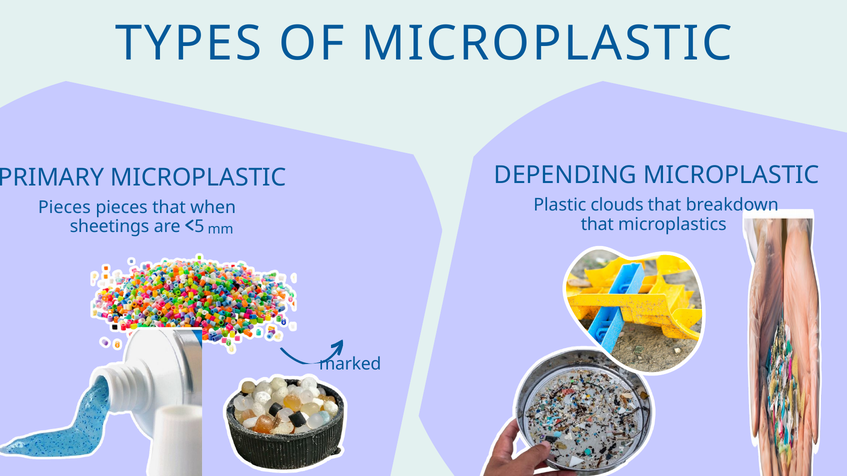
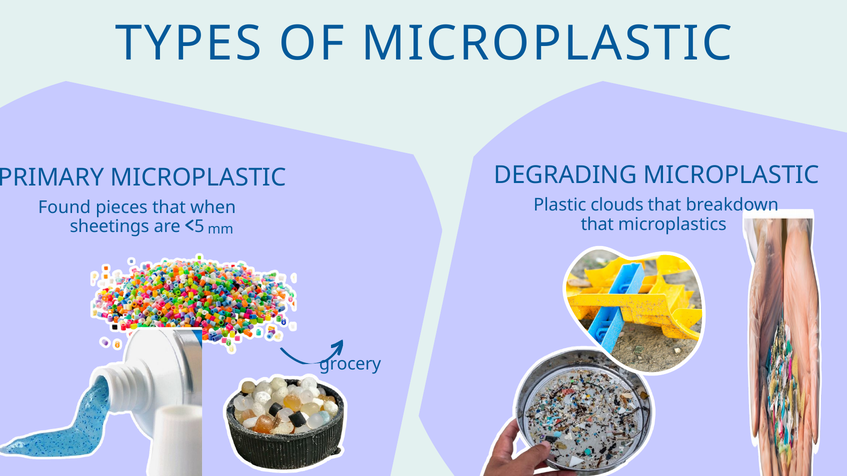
DEPENDING: DEPENDING -> DEGRADING
Pieces at (64, 207): Pieces -> Found
marked: marked -> grocery
